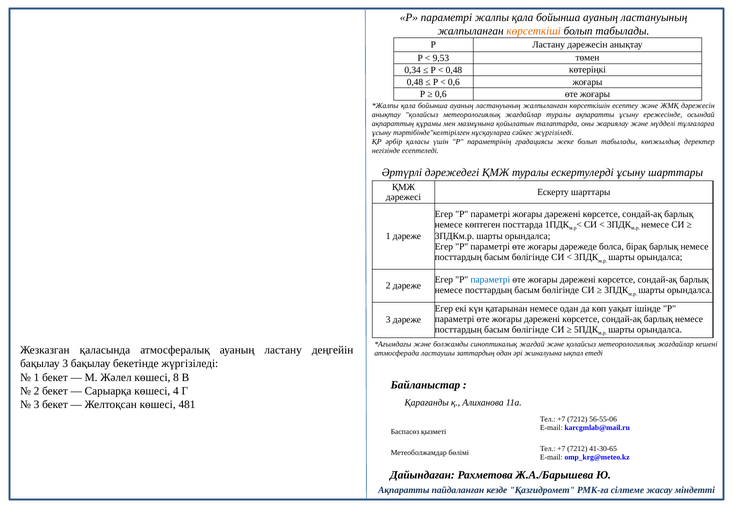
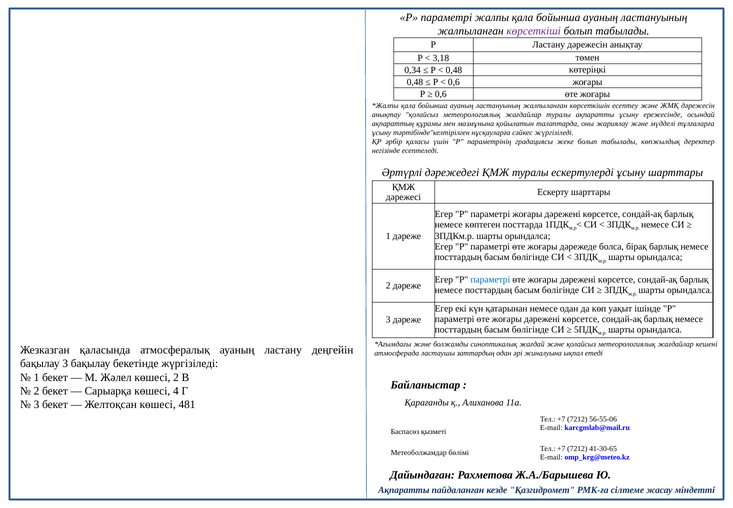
көрсеткіші colour: orange -> purple
9,53: 9,53 -> 3,18
көшесі 8: 8 -> 2
